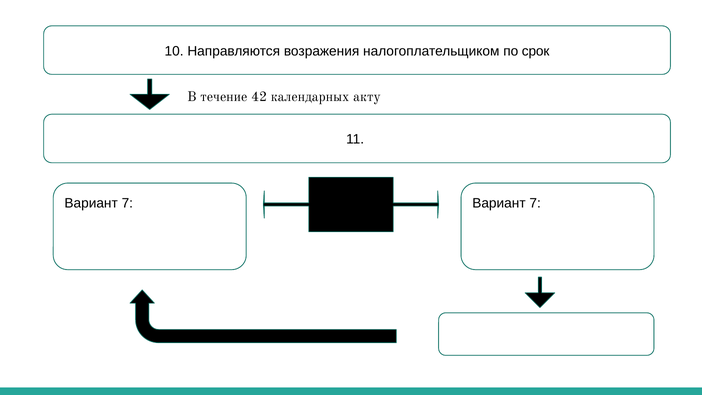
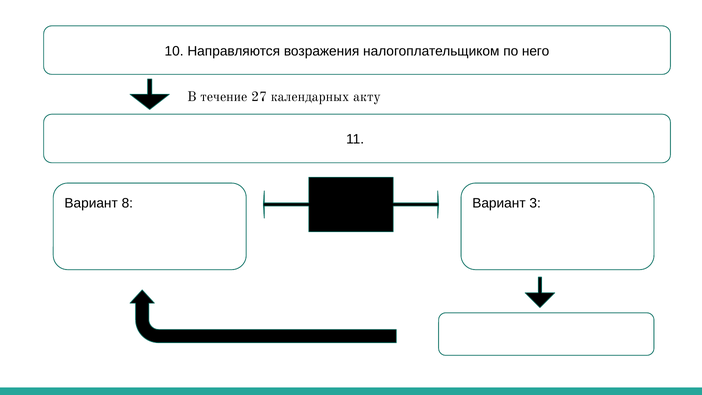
срок: срок -> него
42: 42 -> 27
7 at (127, 203): 7 -> 8
7 at (535, 203): 7 -> 3
